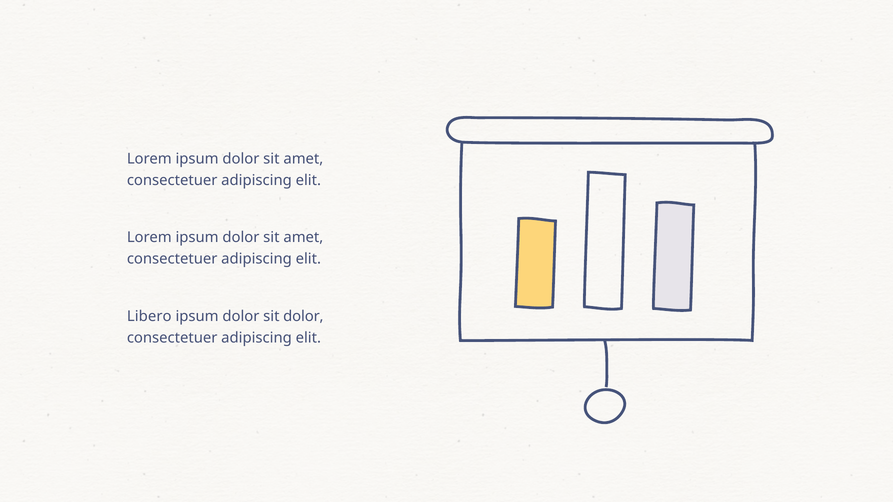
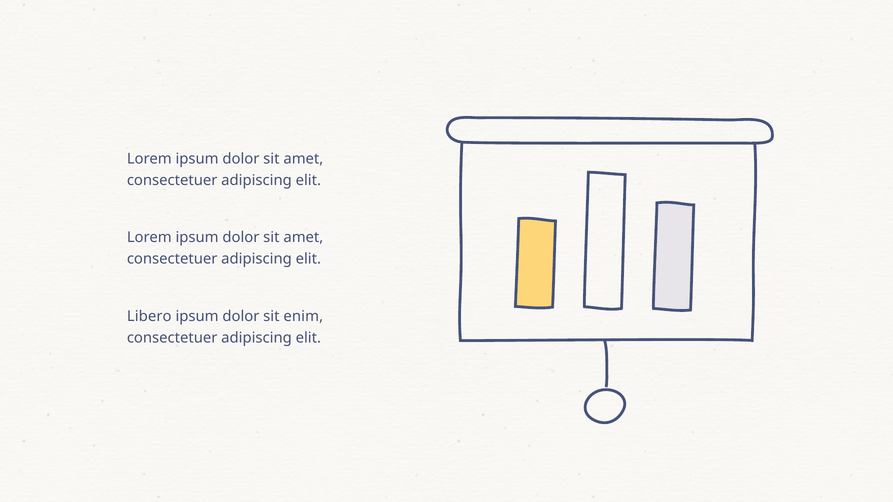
sit dolor: dolor -> enim
